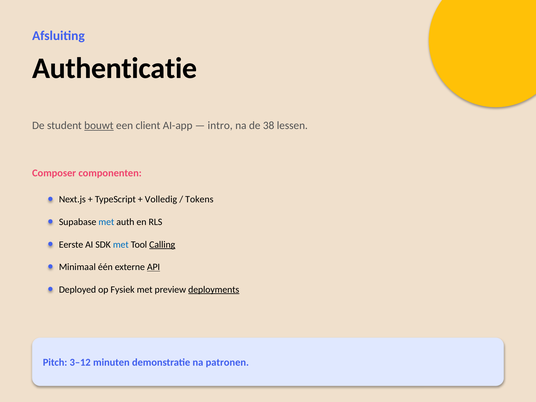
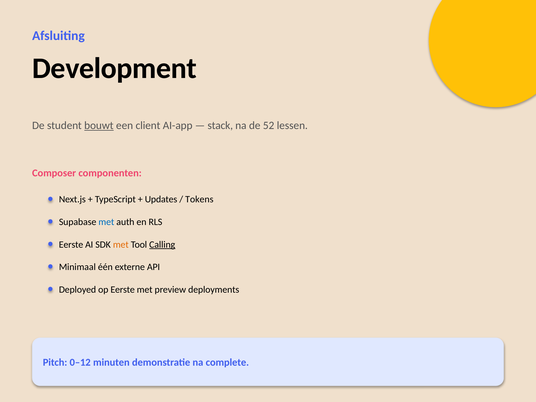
Authenticatie: Authenticatie -> Development
intro: intro -> stack
38: 38 -> 52
Volledig: Volledig -> Updates
met at (121, 244) colour: blue -> orange
API underline: present -> none
op Fysiek: Fysiek -> Eerste
deployments underline: present -> none
3–12: 3–12 -> 0–12
patronen: patronen -> complete
